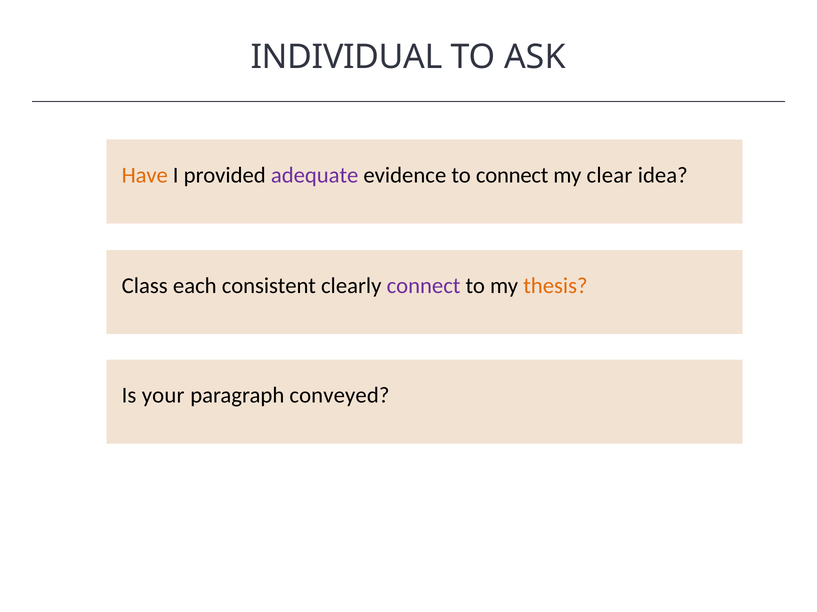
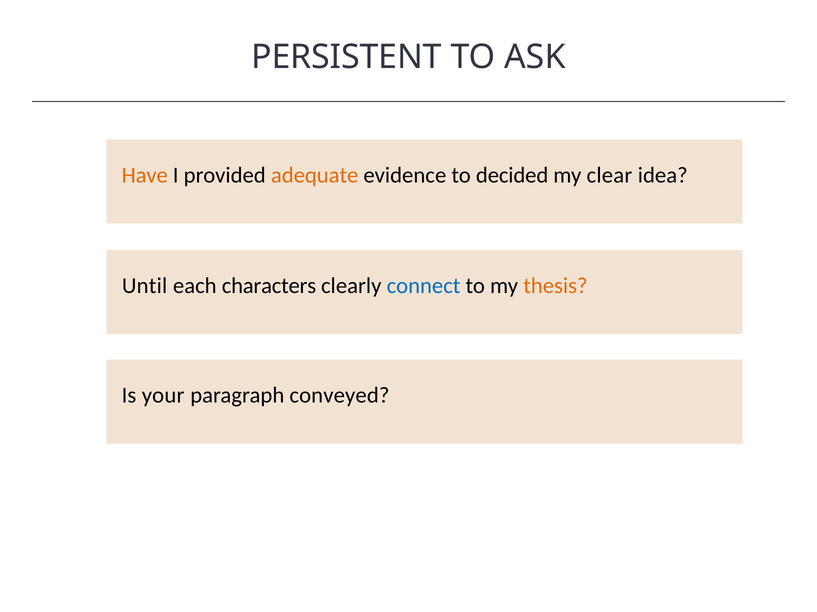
INDIVIDUAL: INDIVIDUAL -> PERSISTENT
adequate colour: purple -> orange
to connect: connect -> decided
Class: Class -> Until
consistent: consistent -> characters
connect at (424, 286) colour: purple -> blue
